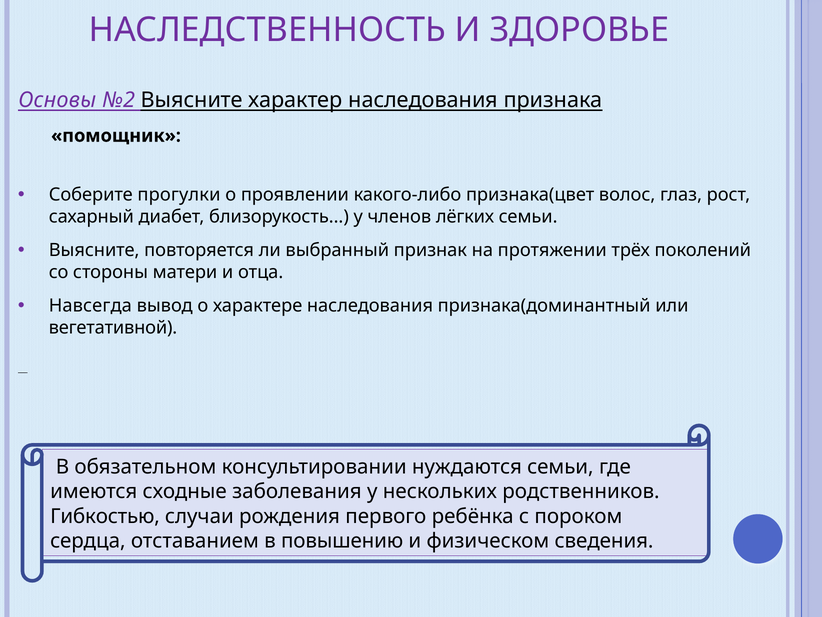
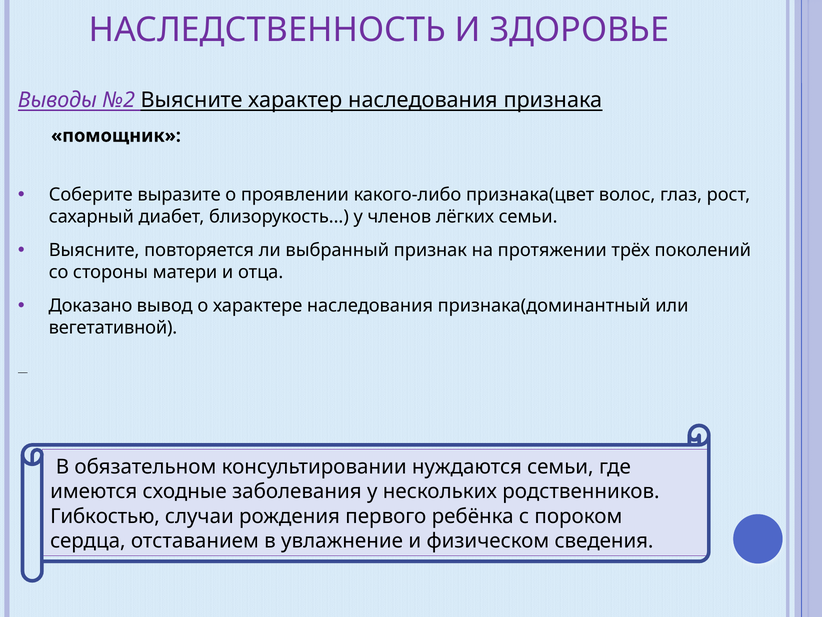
Основы: Основы -> Выводы
прогулки: прогулки -> выразите
Навсегда: Навсегда -> Доказано
повышению: повышению -> увлажнение
